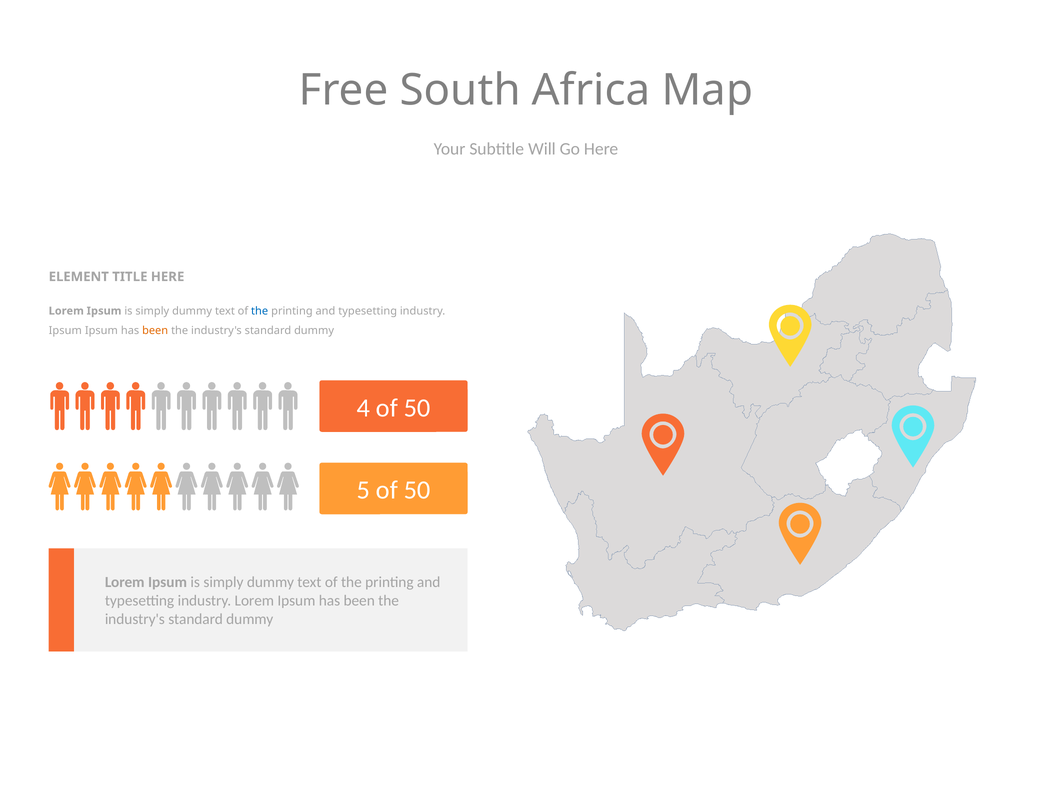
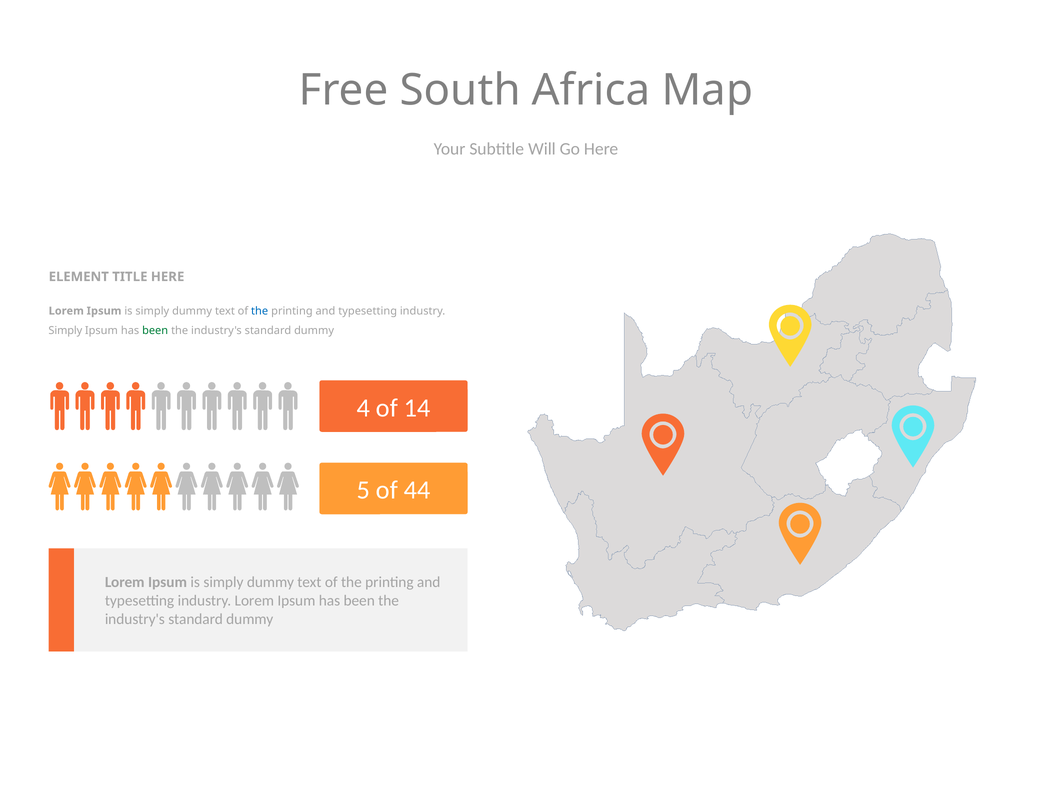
Ipsum at (65, 331): Ipsum -> Simply
been at (155, 331) colour: orange -> green
4 of 50: 50 -> 14
5 of 50: 50 -> 44
